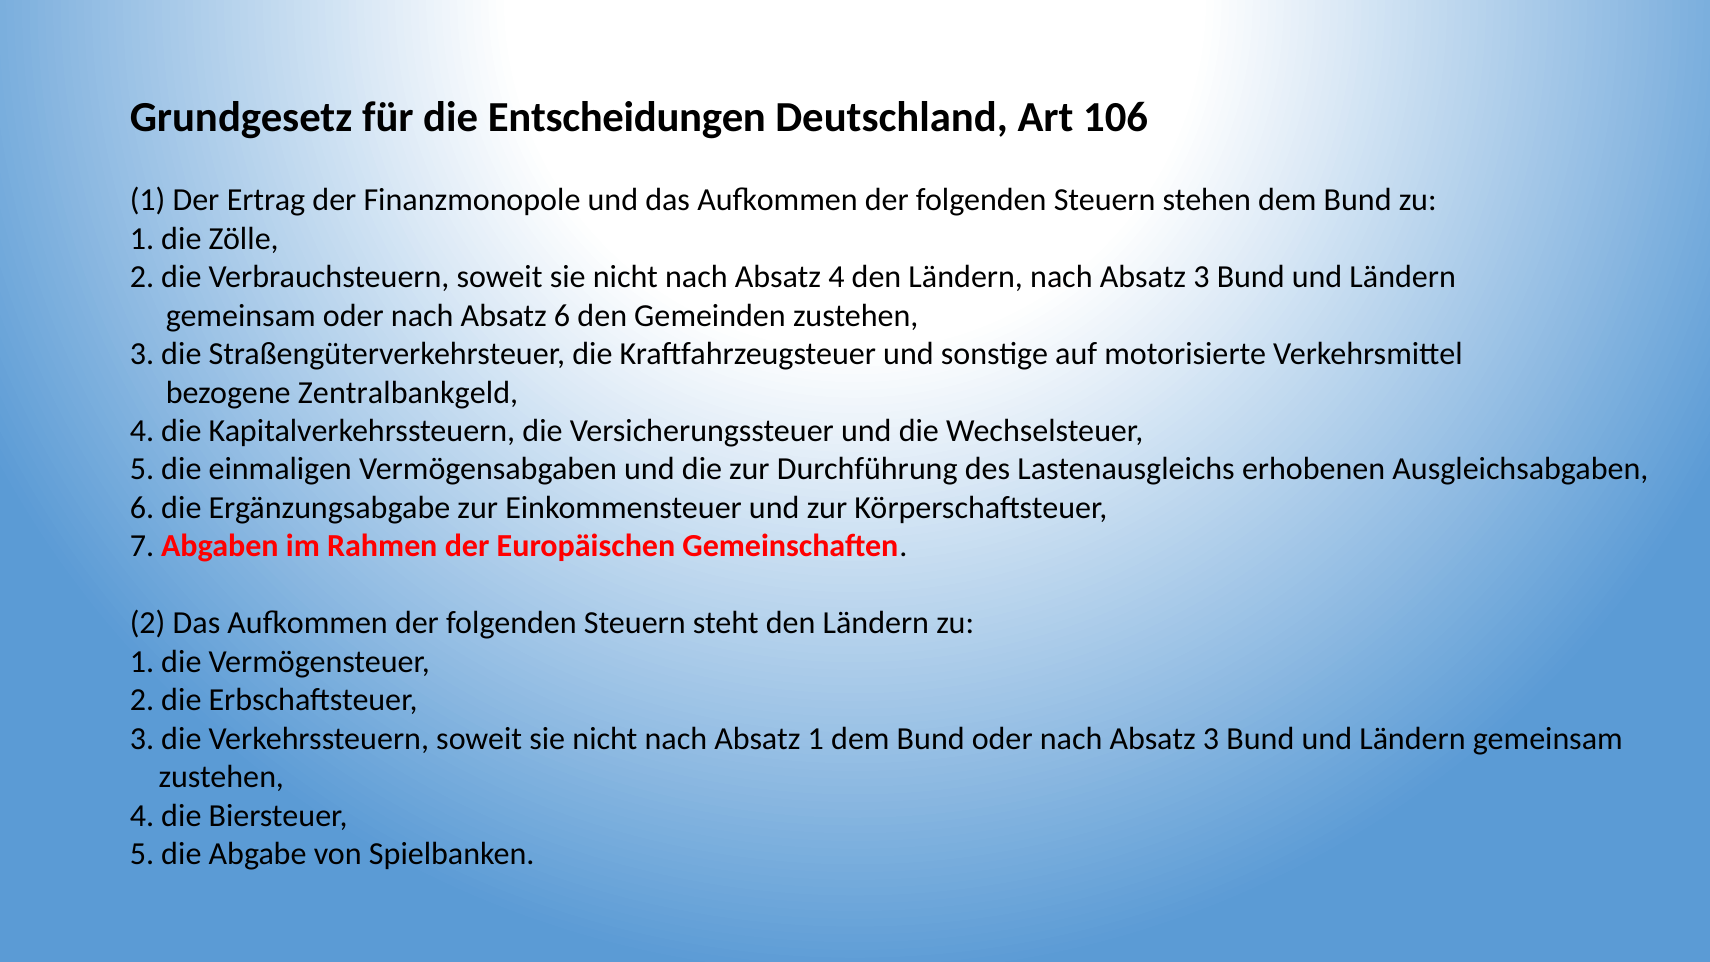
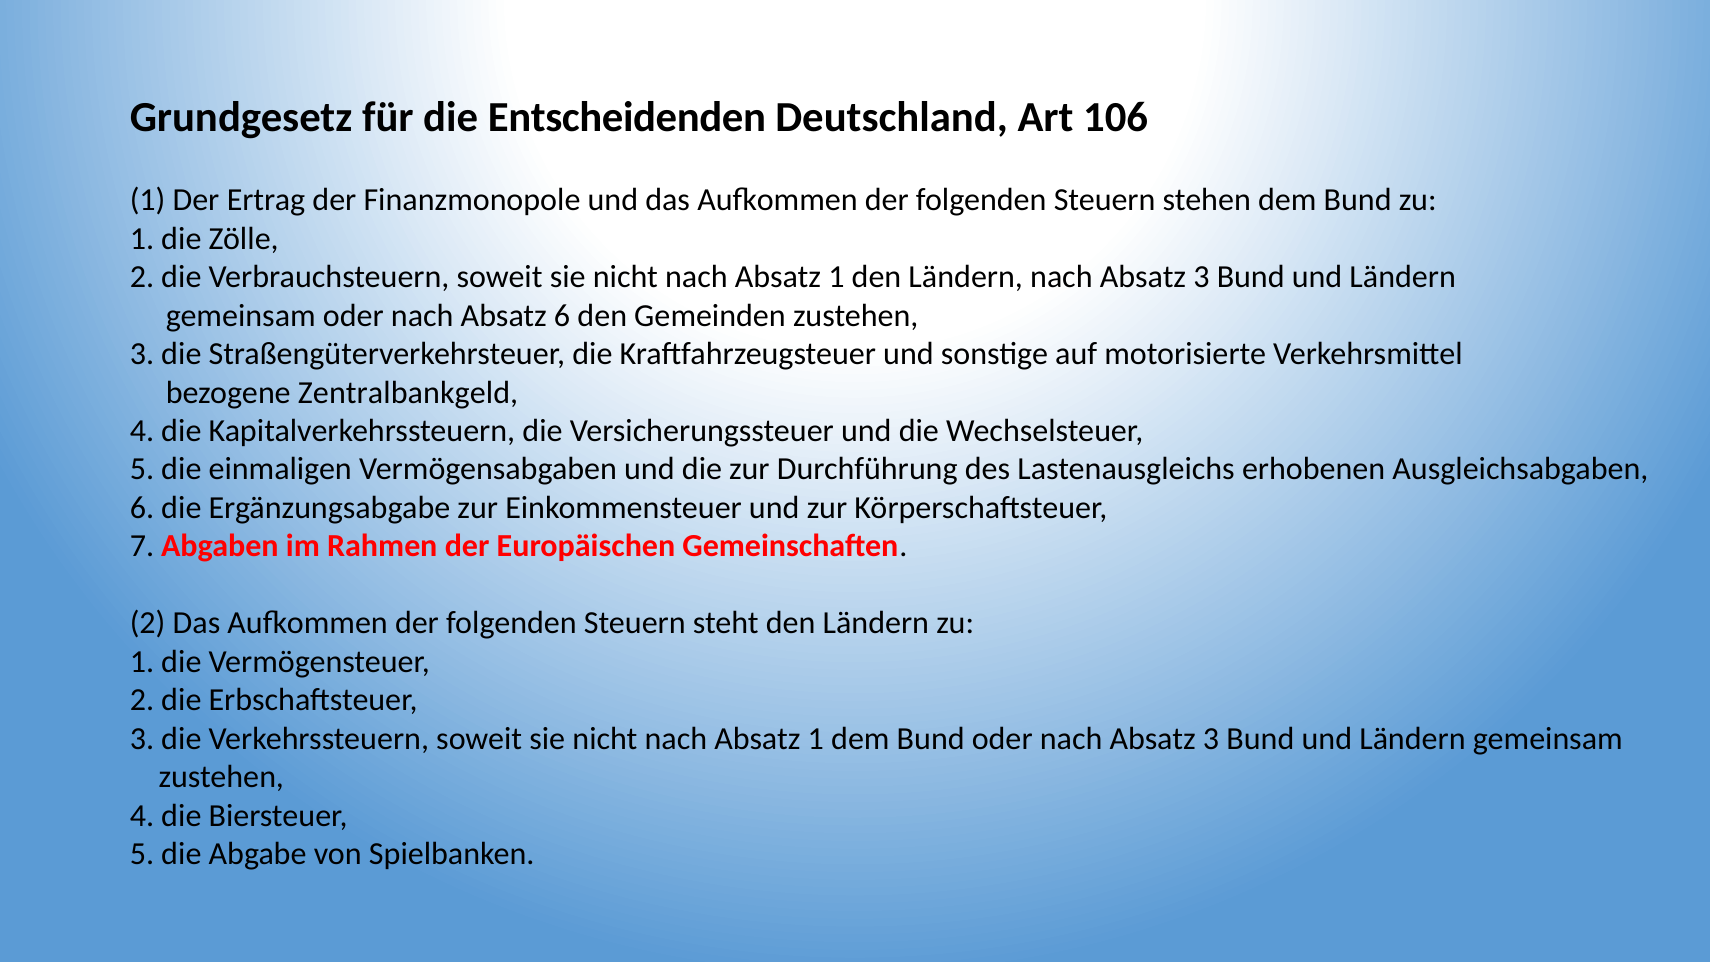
Entscheidungen: Entscheidungen -> Entscheidenden
4 at (836, 277): 4 -> 1
